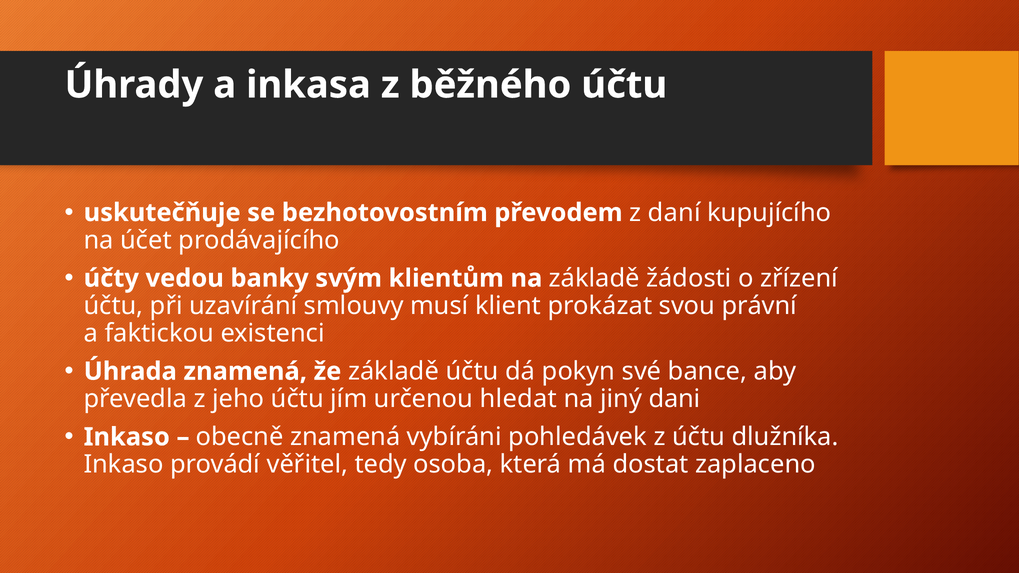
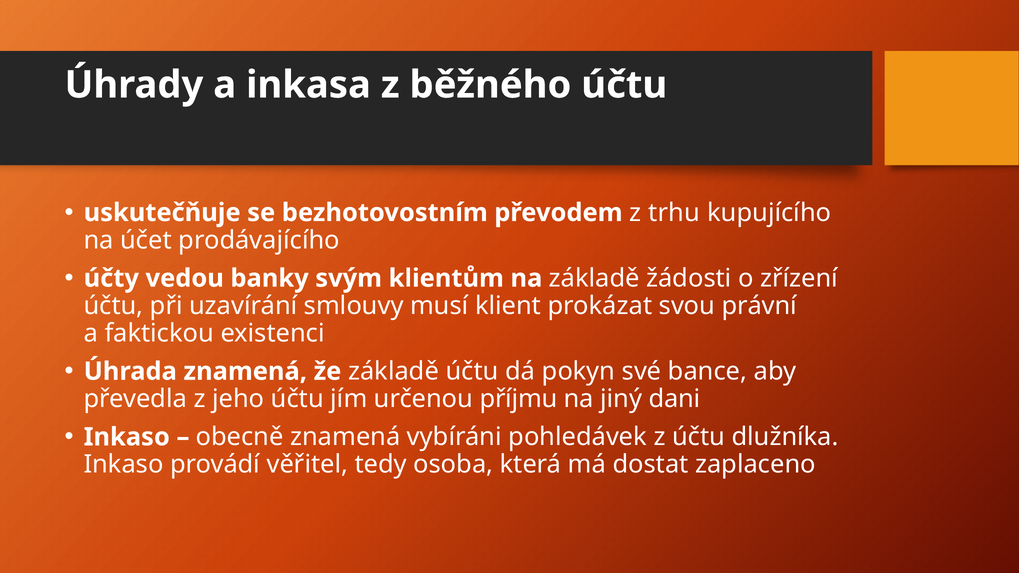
daní: daní -> trhu
hledat: hledat -> příjmu
